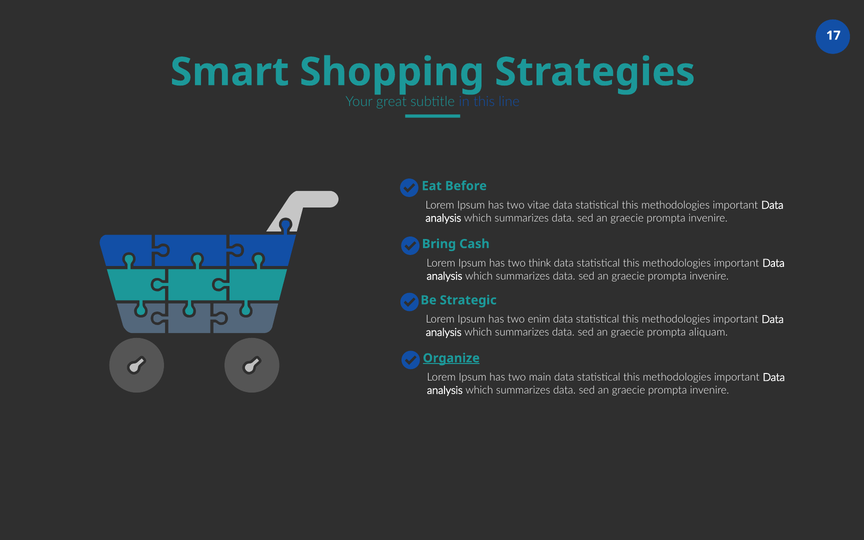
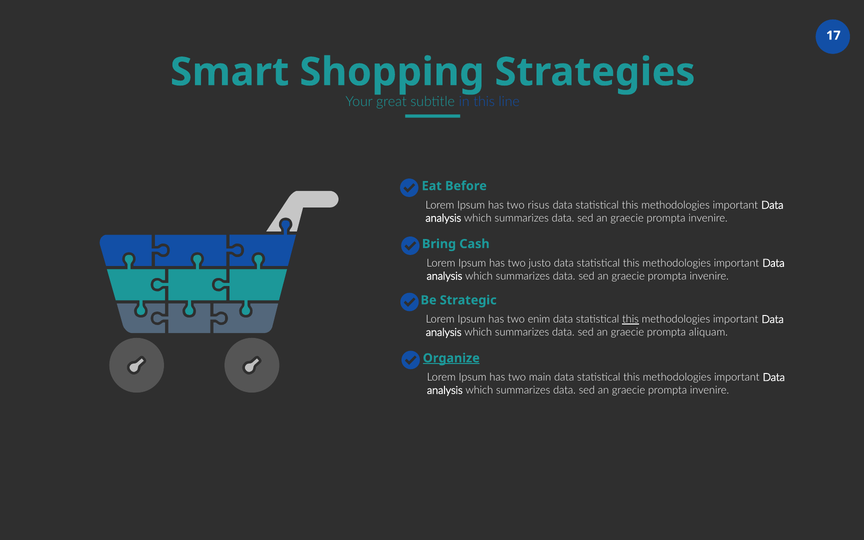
vitae: vitae -> risus
think: think -> justo
this at (630, 319) underline: none -> present
